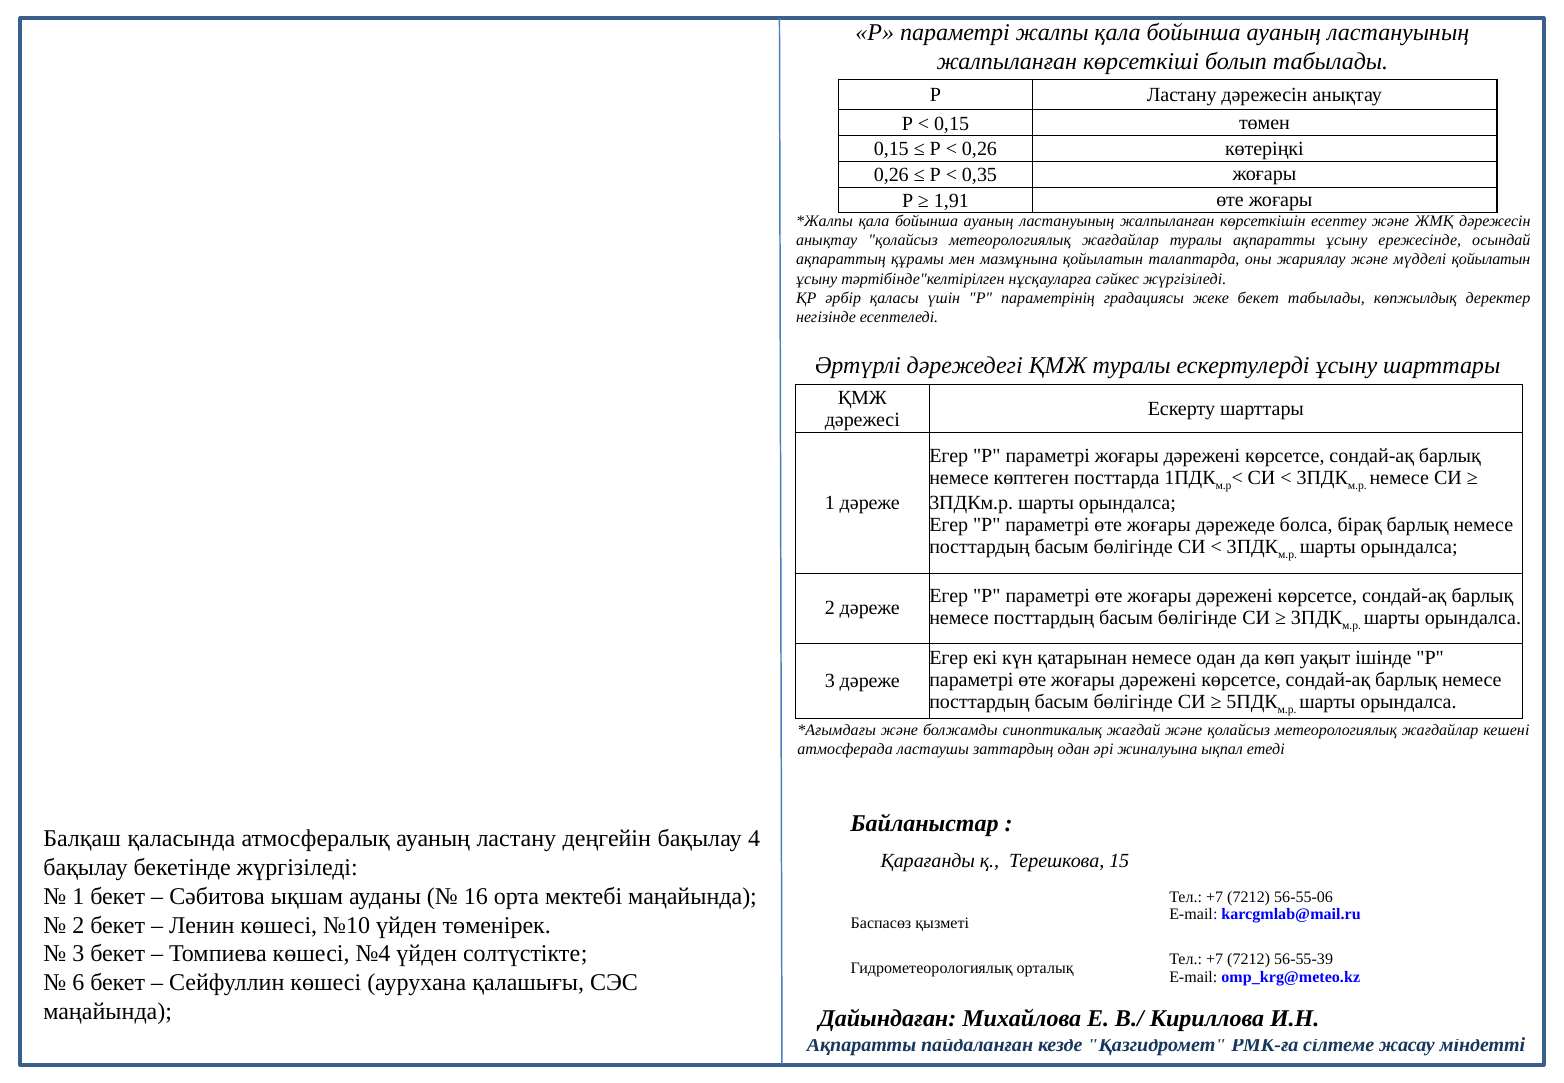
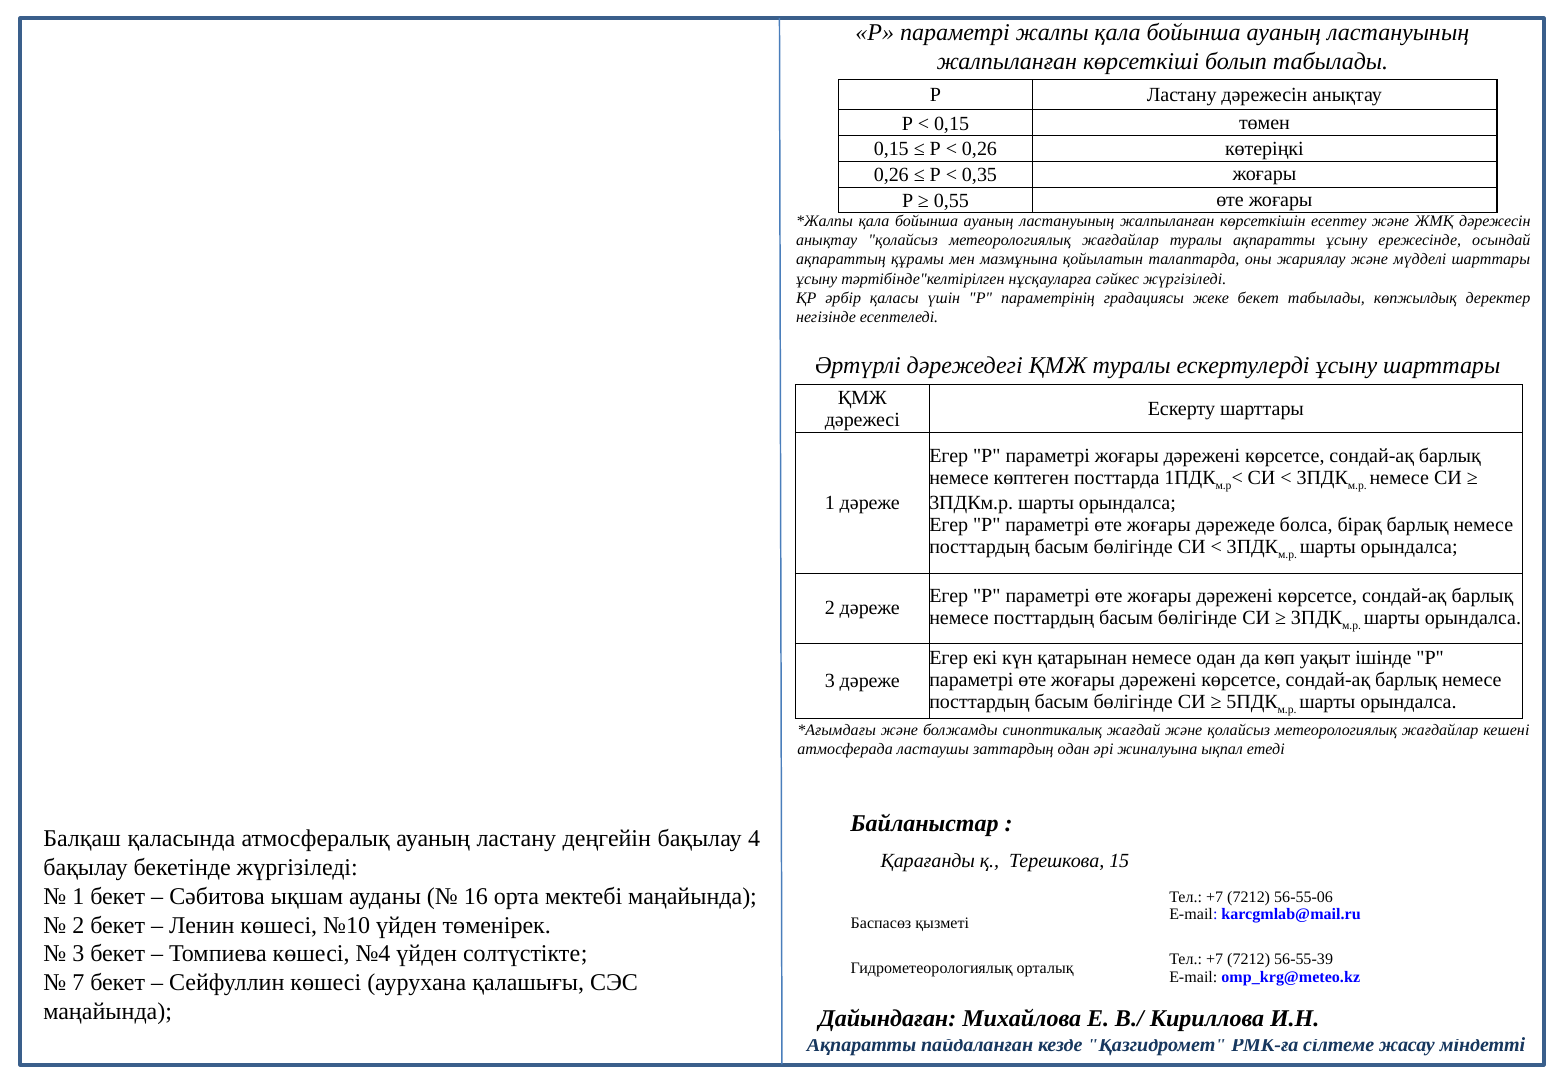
1,91: 1,91 -> 0,55
мүдделі қойылатын: қойылатын -> шарттары
6: 6 -> 7
